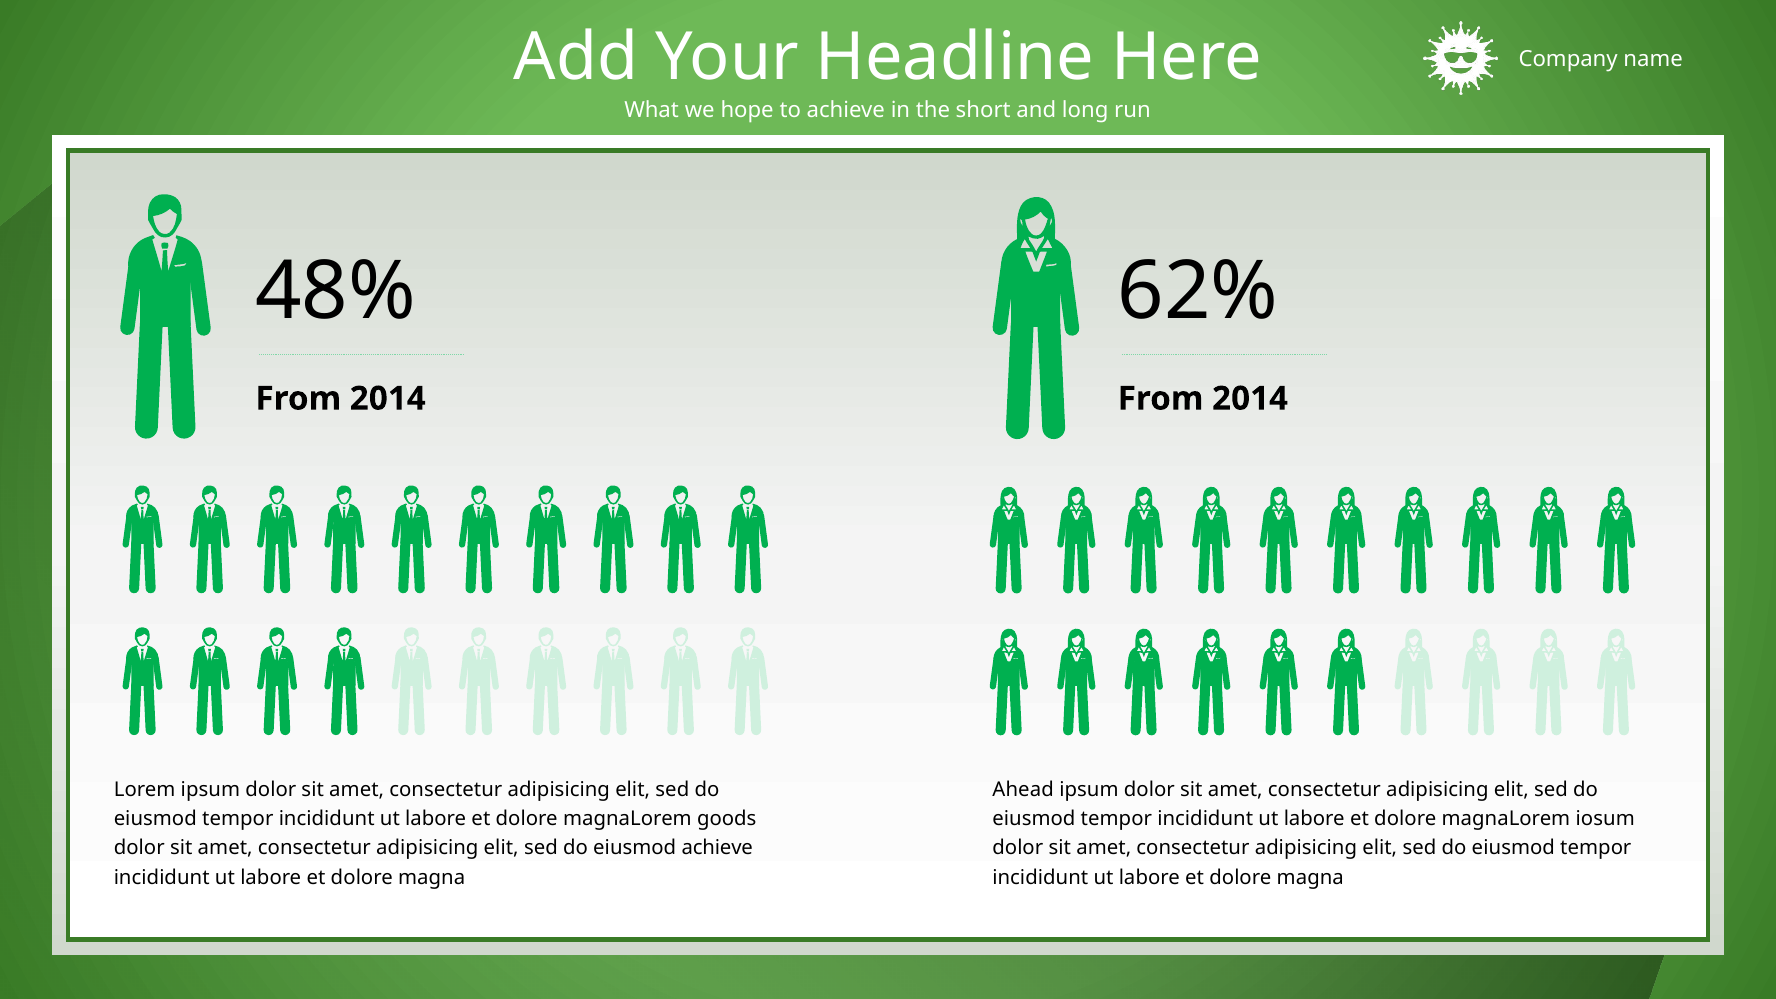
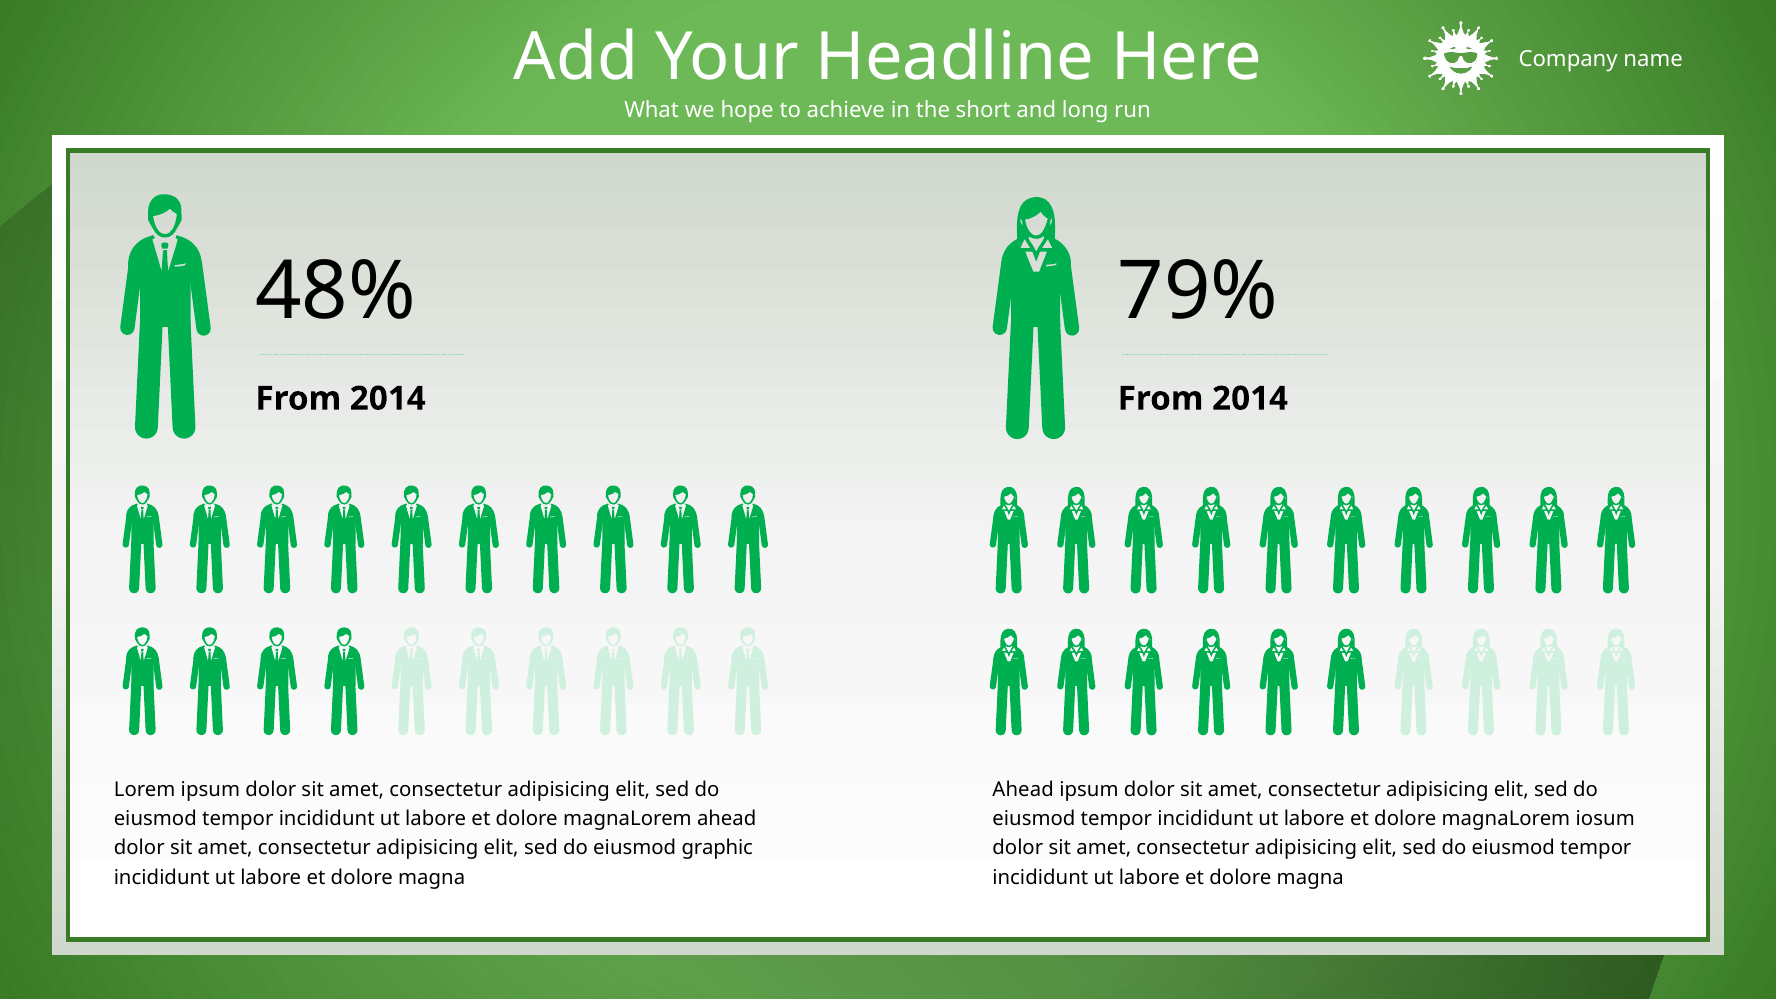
62%: 62% -> 79%
magnaLorem goods: goods -> ahead
eiusmod achieve: achieve -> graphic
